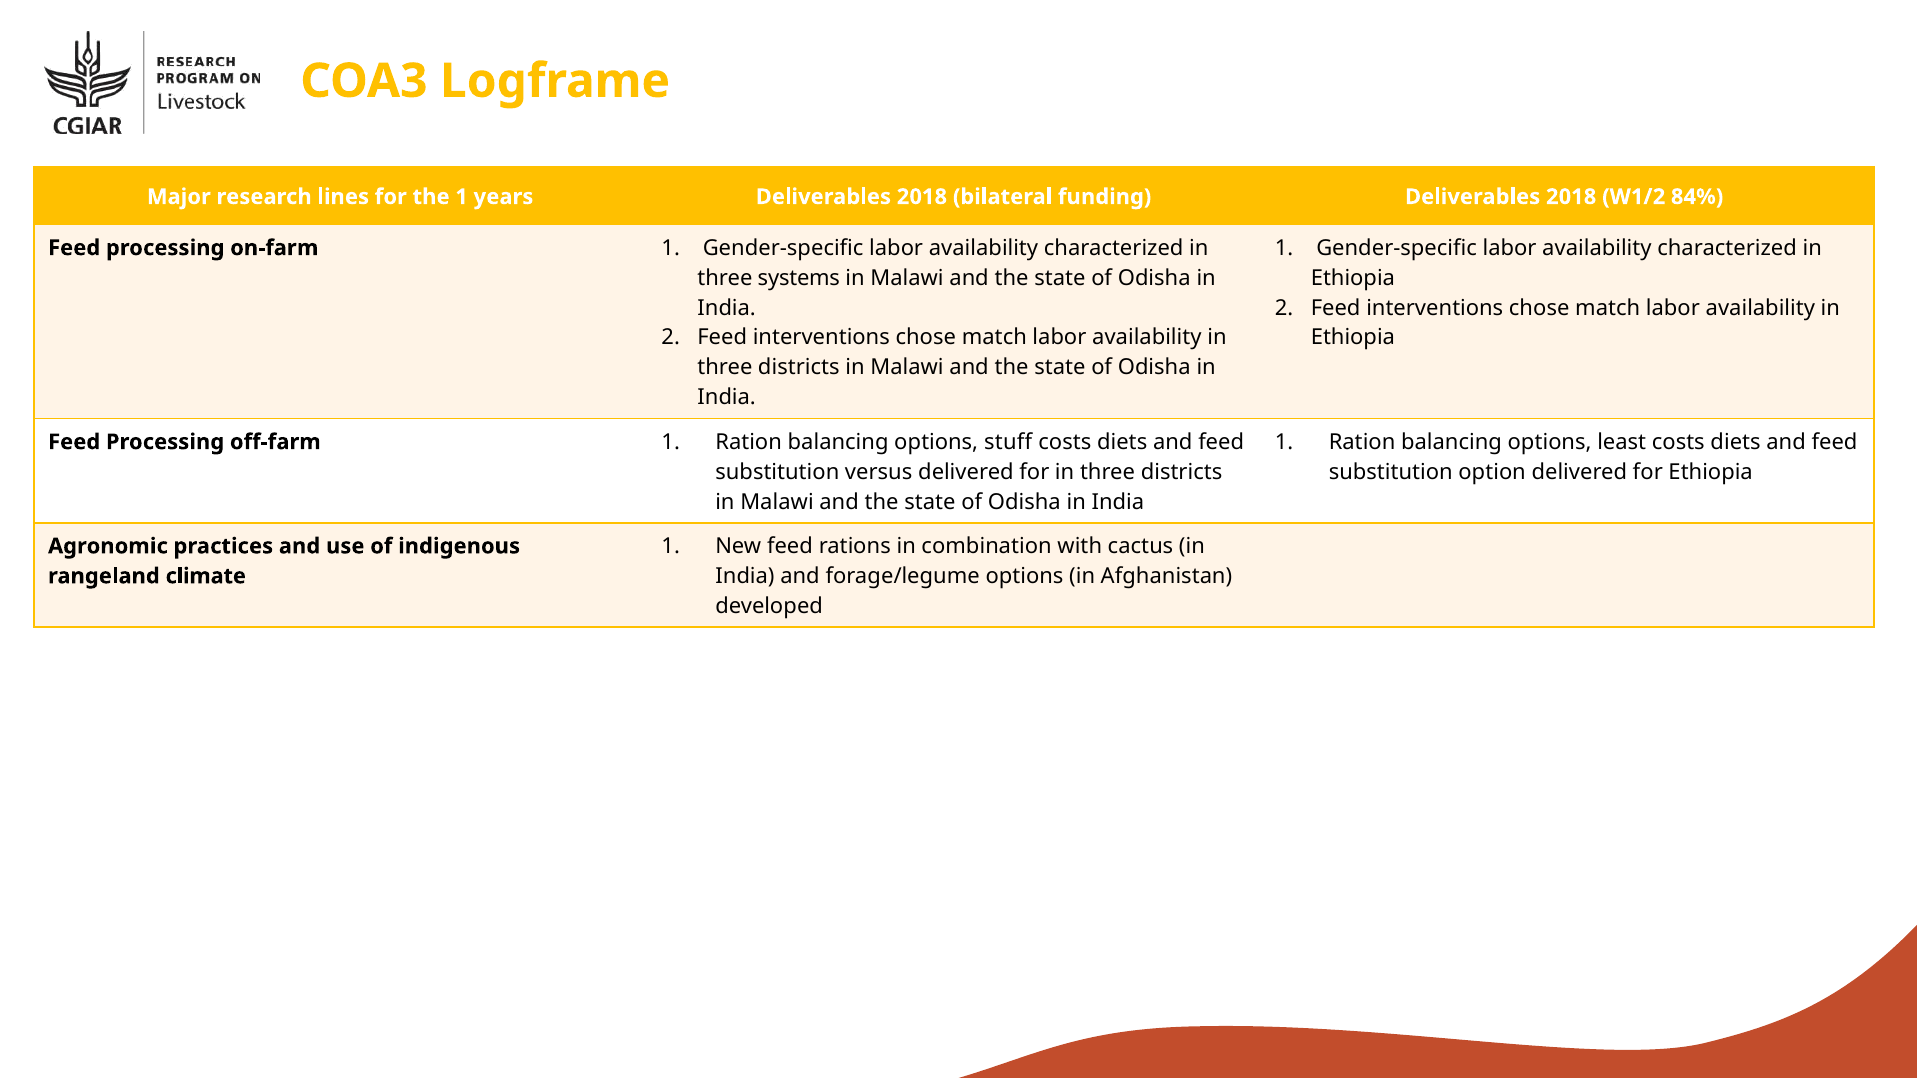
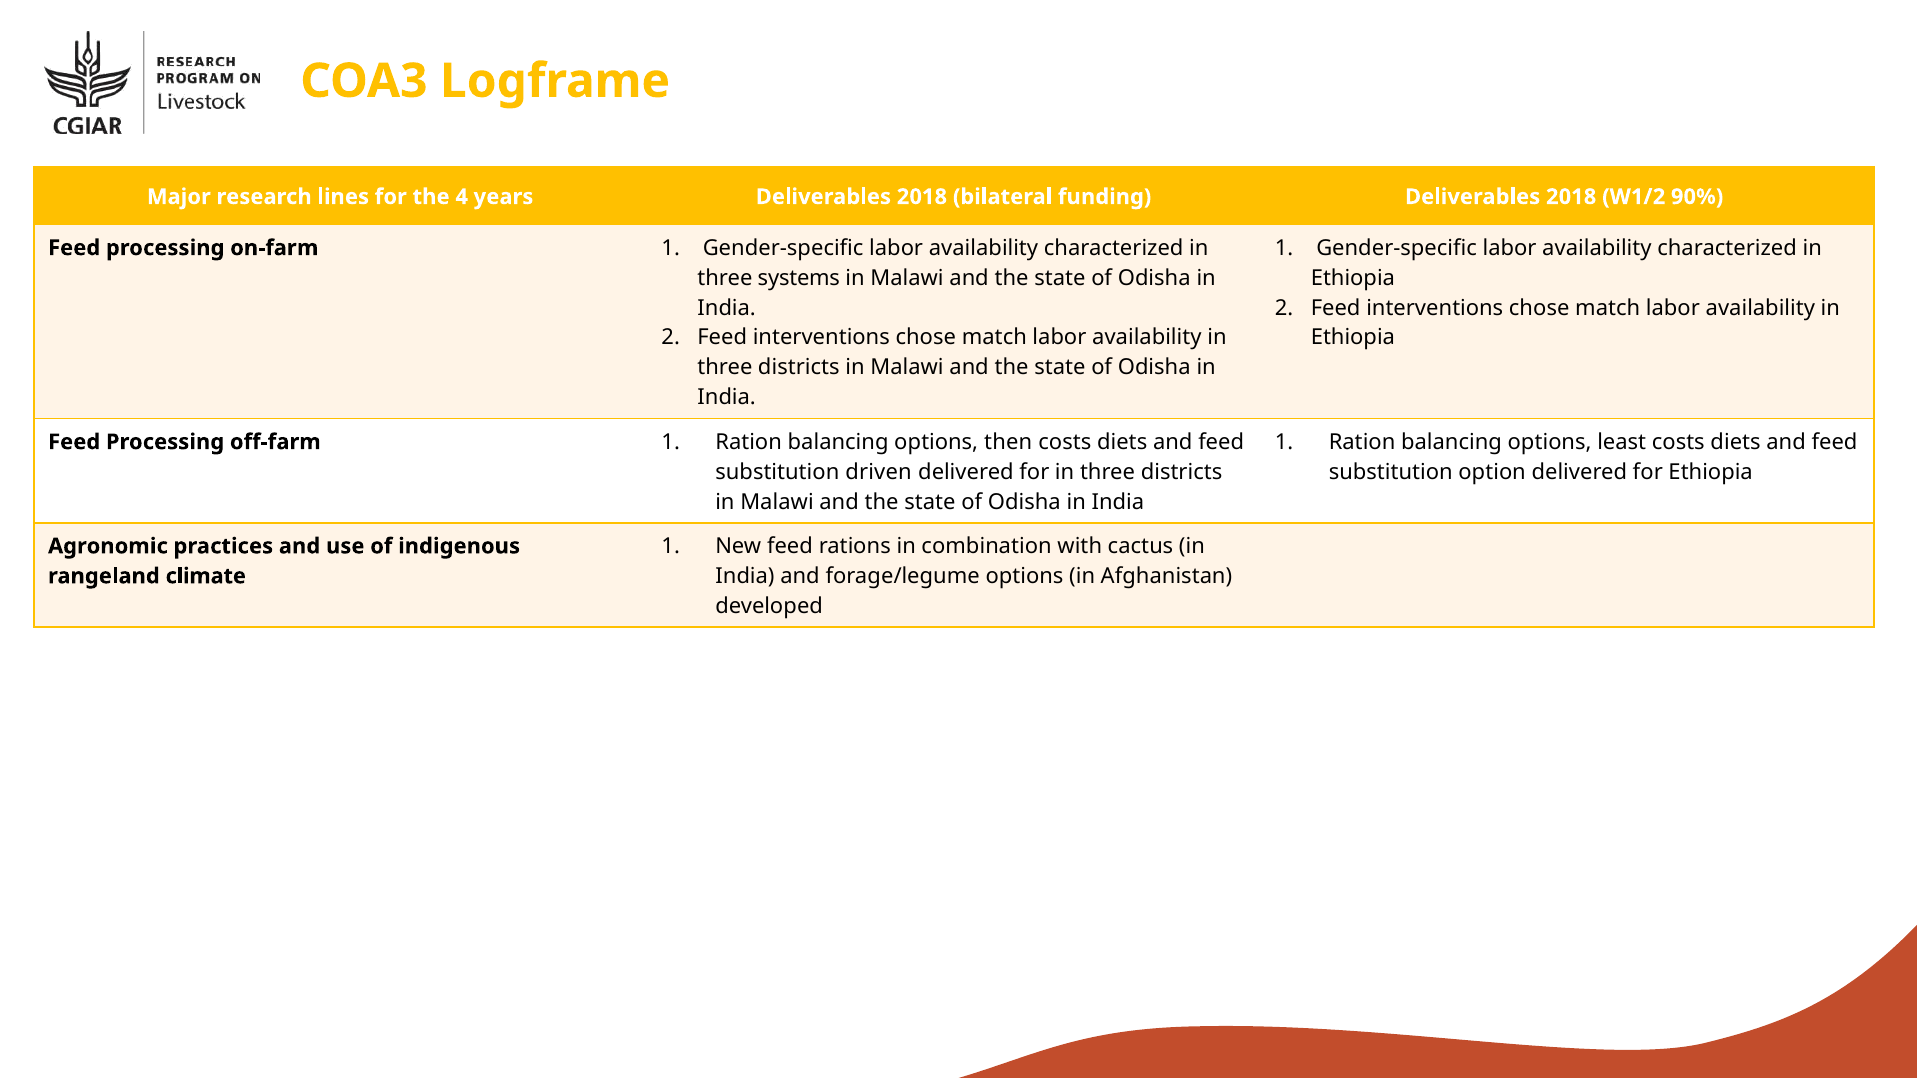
the 1: 1 -> 4
84%: 84% -> 90%
stuff: stuff -> then
versus: versus -> driven
